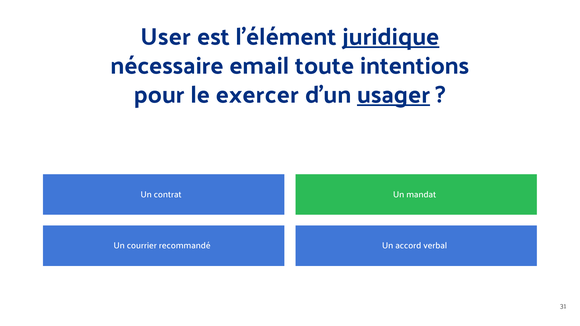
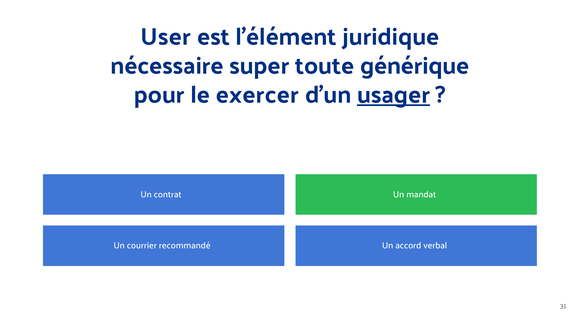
juridique underline: present -> none
email: email -> super
intentions: intentions -> générique
